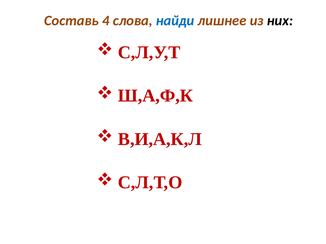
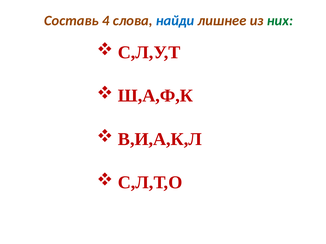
них colour: black -> green
